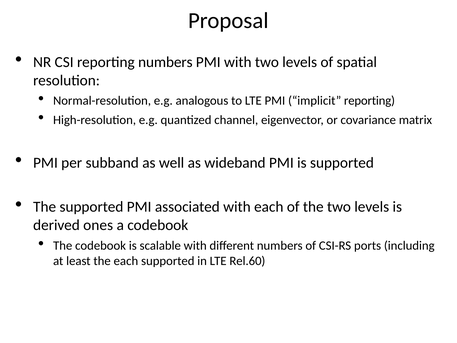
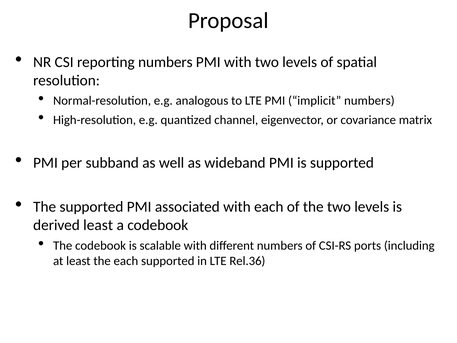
implicit reporting: reporting -> numbers
derived ones: ones -> least
Rel.60: Rel.60 -> Rel.36
